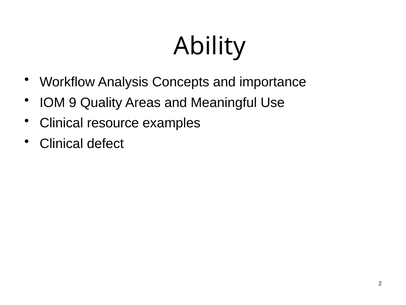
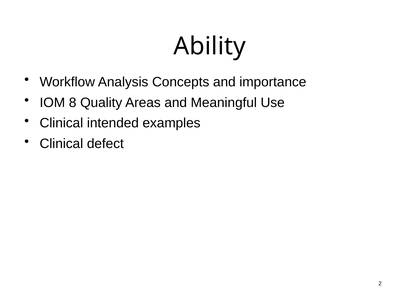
9: 9 -> 8
resource: resource -> intended
